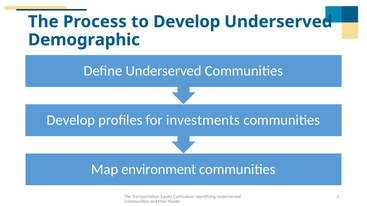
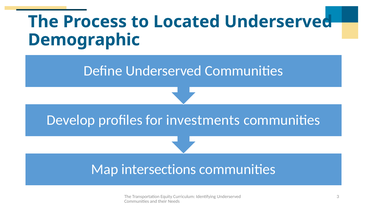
to Develop: Develop -> Located
environment: environment -> intersections
